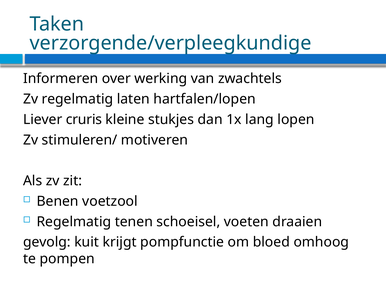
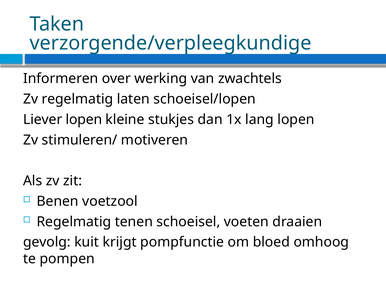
hartfalen/lopen: hartfalen/lopen -> schoeisel/lopen
Liever cruris: cruris -> lopen
